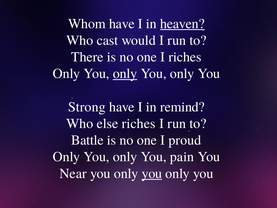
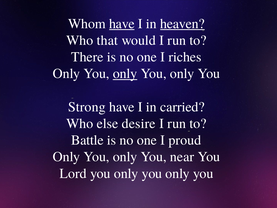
have at (122, 24) underline: none -> present
cast: cast -> that
remind: remind -> carried
else riches: riches -> desire
pain: pain -> near
Near: Near -> Lord
you at (152, 173) underline: present -> none
